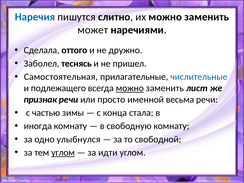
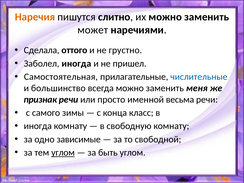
Наречия colour: blue -> orange
дружно: дружно -> грустно
Заболел теснясь: теснясь -> иногда
подлежащего: подлежащего -> большинство
можно at (130, 88) underline: present -> none
лист: лист -> меня
частью: частью -> самого
стала: стала -> класс
улыбнулся: улыбнулся -> зависимые
идти: идти -> быть
